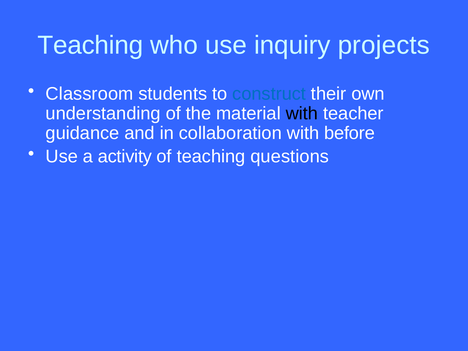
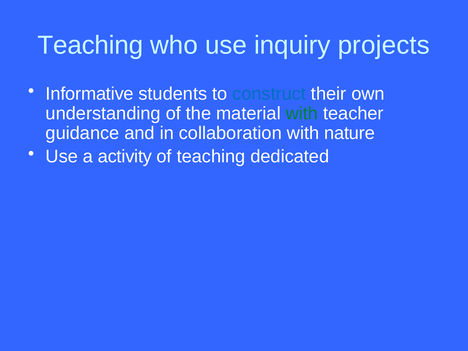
Classroom: Classroom -> Informative
with at (302, 114) colour: black -> green
before: before -> nature
questions: questions -> dedicated
